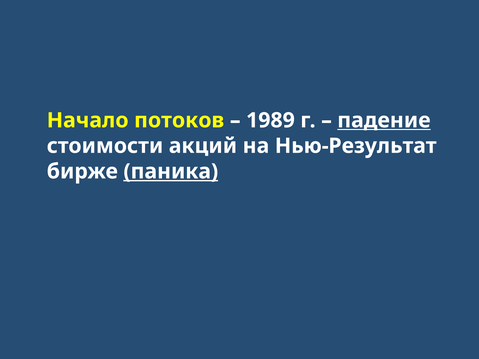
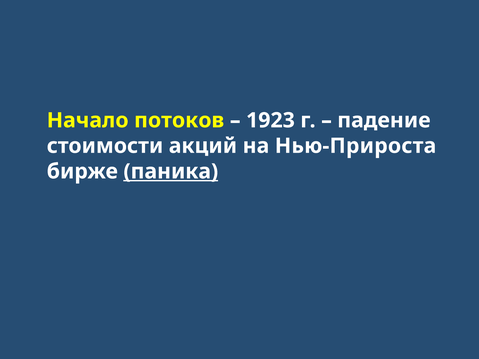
1989: 1989 -> 1923
падение underline: present -> none
Нью-Результат: Нью-Результат -> Нью-Прироста
